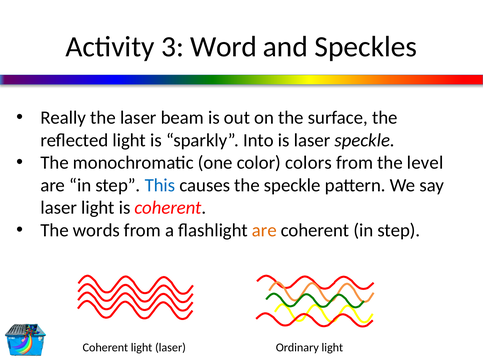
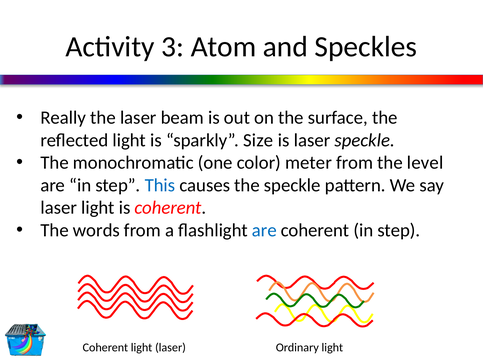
Word: Word -> Atom
Into: Into -> Size
colors: colors -> meter
are at (264, 230) colour: orange -> blue
